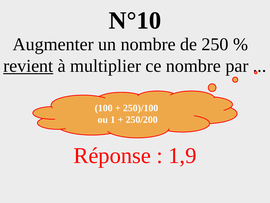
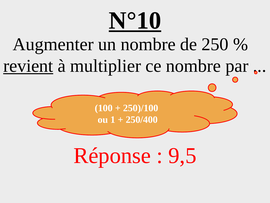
N°10 underline: none -> present
250/200: 250/200 -> 250/400
1,9: 1,9 -> 9,5
